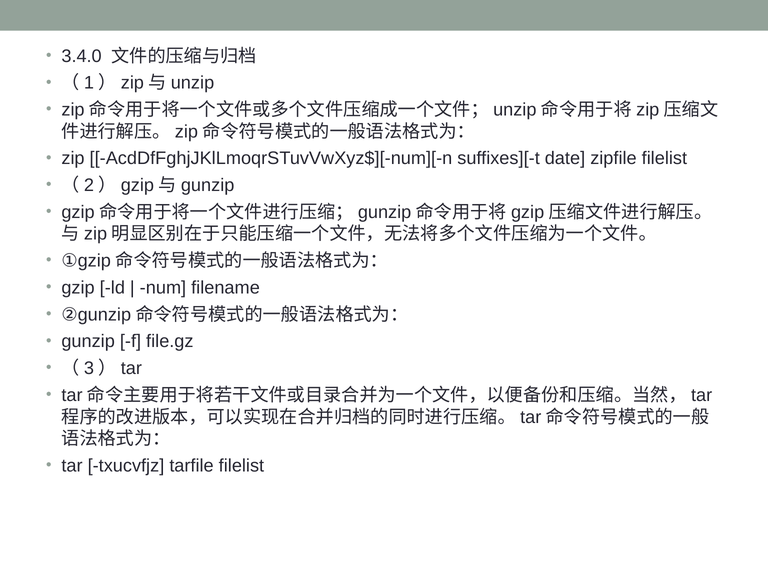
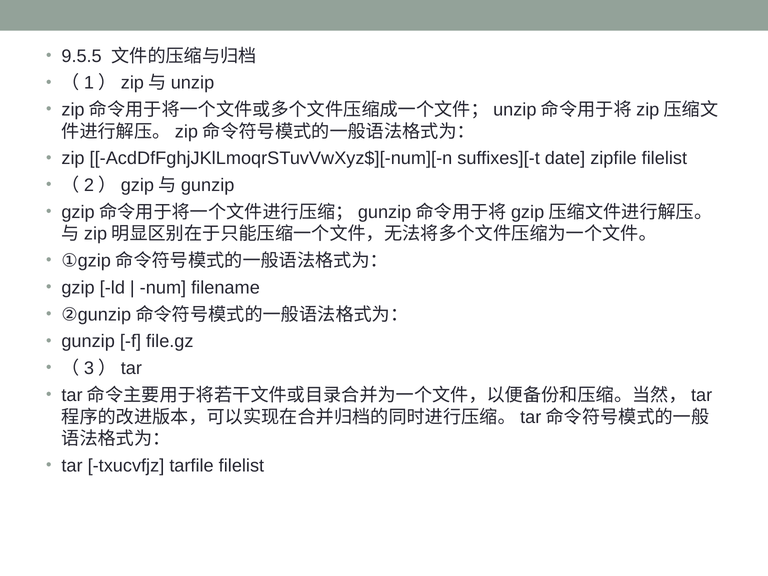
3.4.0: 3.4.0 -> 9.5.5
